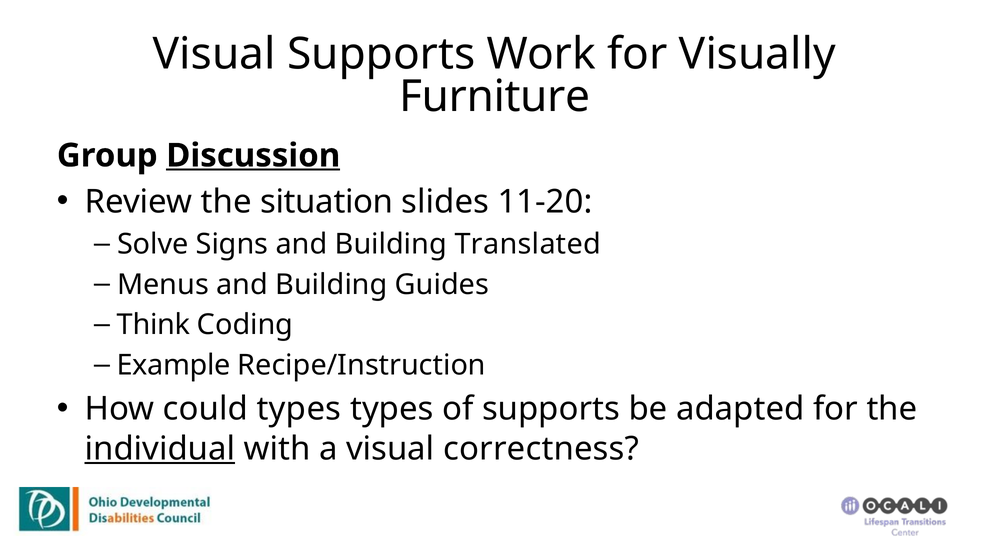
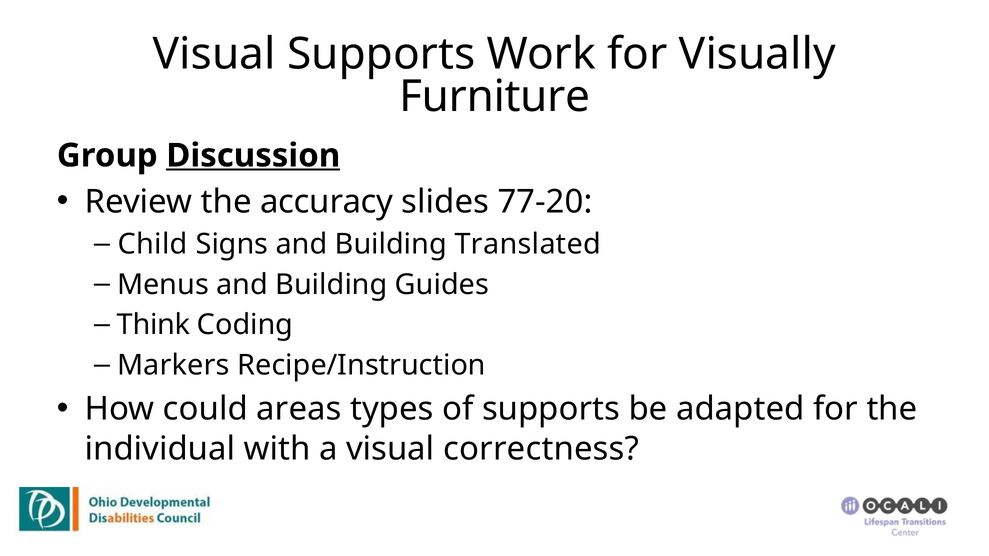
situation: situation -> accuracy
11-20: 11-20 -> 77-20
Solve: Solve -> Child
Example: Example -> Markers
could types: types -> areas
individual underline: present -> none
